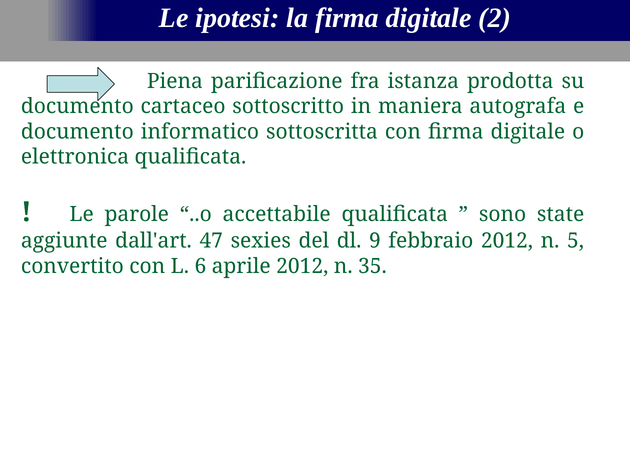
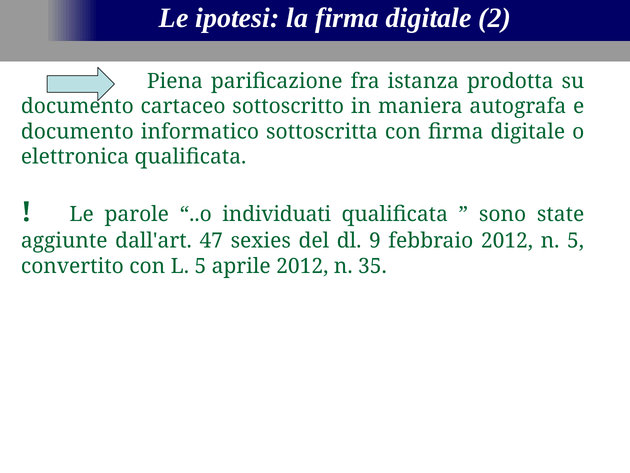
accettabile: accettabile -> individuati
L 6: 6 -> 5
